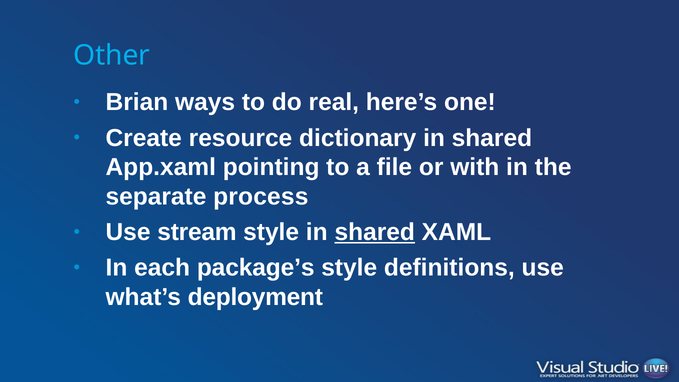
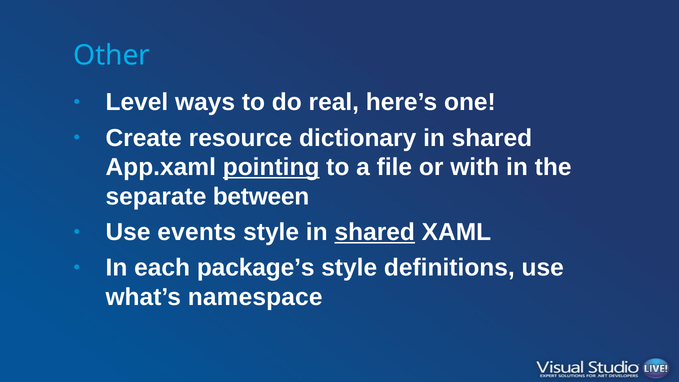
Brian: Brian -> Level
pointing underline: none -> present
process: process -> between
stream: stream -> events
deployment: deployment -> namespace
